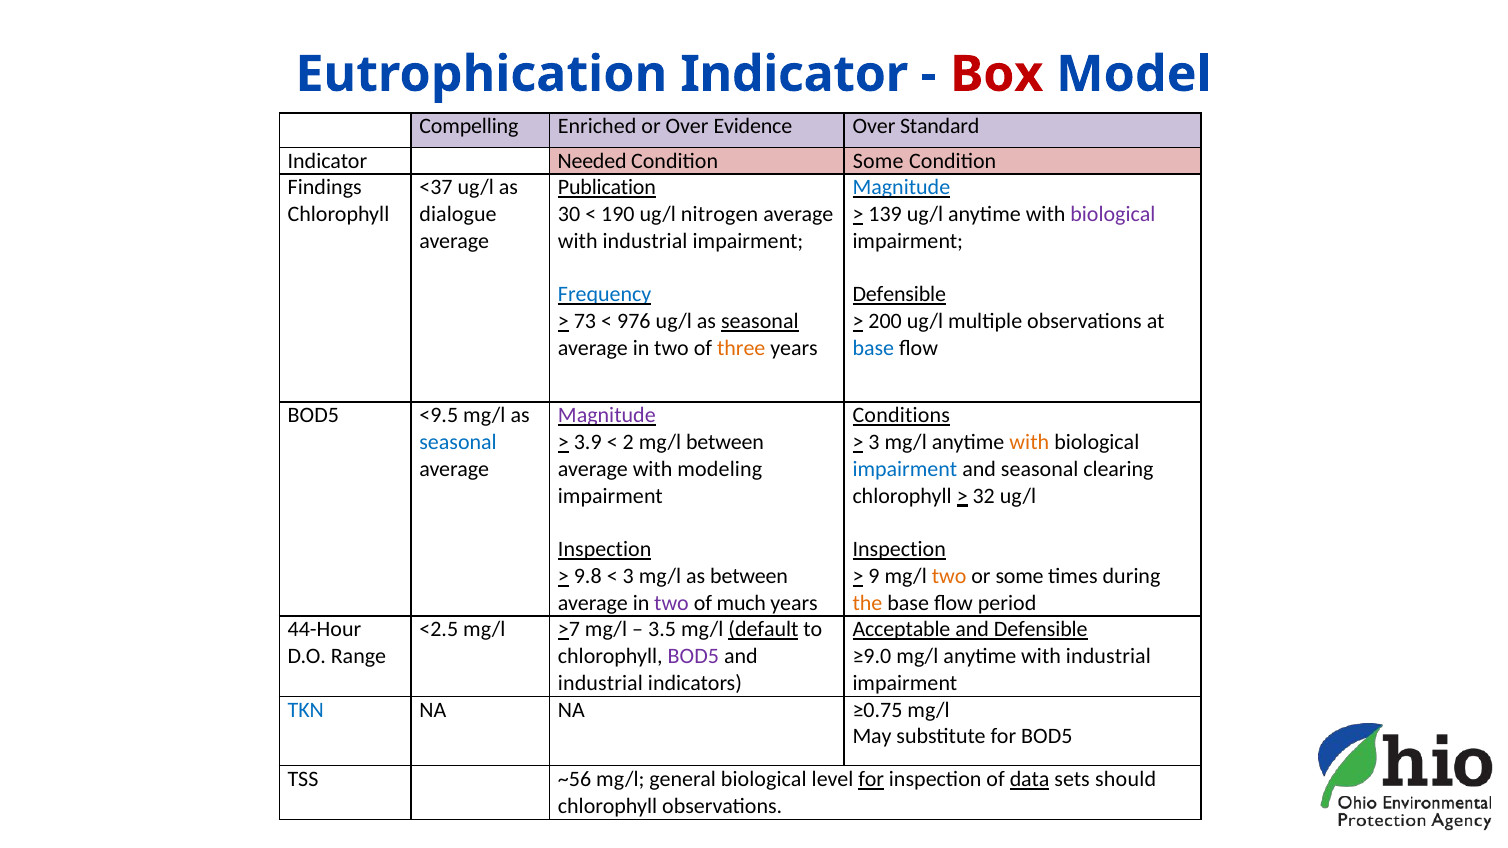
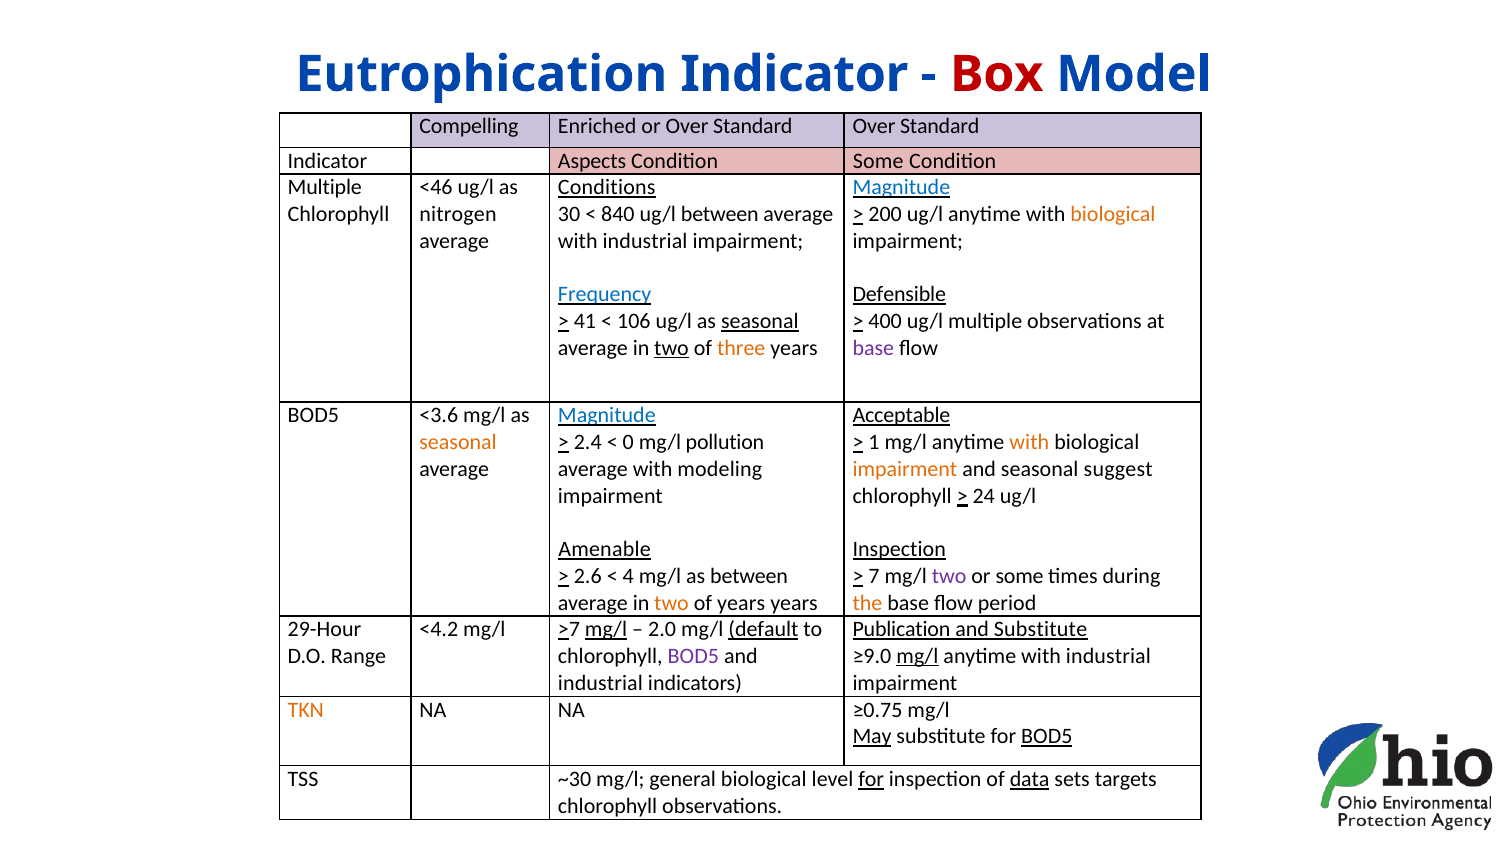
or Over Evidence: Evidence -> Standard
Needed: Needed -> Aspects
Findings at (325, 188): Findings -> Multiple
<37: <37 -> <46
Publication: Publication -> Conditions
dialogue: dialogue -> nitrogen
190: 190 -> 840
ug/l nitrogen: nitrogen -> between
139: 139 -> 200
biological at (1113, 214) colour: purple -> orange
73: 73 -> 41
976: 976 -> 106
200: 200 -> 400
two at (672, 348) underline: none -> present
base at (873, 348) colour: blue -> purple
<9.5: <9.5 -> <3.6
Magnitude at (607, 416) colour: purple -> blue
Conditions: Conditions -> Acceptable
seasonal at (458, 442) colour: blue -> orange
3.9: 3.9 -> 2.4
2: 2 -> 0
mg/l between: between -> pollution
3 at (874, 442): 3 -> 1
impairment at (905, 469) colour: blue -> orange
clearing: clearing -> suggest
32: 32 -> 24
Inspection at (605, 549): Inspection -> Amenable
9.8: 9.8 -> 2.6
3 at (628, 576): 3 -> 4
9: 9 -> 7
two at (949, 576) colour: orange -> purple
two at (672, 603) colour: purple -> orange
of much: much -> years
44-Hour: 44-Hour -> 29-Hour
<2.5: <2.5 -> <4.2
mg/l at (606, 630) underline: none -> present
3.5: 3.5 -> 2.0
Acceptable: Acceptable -> Publication
and Defensible: Defensible -> Substitute
mg/l at (917, 657) underline: none -> present
TKN colour: blue -> orange
May underline: none -> present
BOD5 at (1047, 737) underline: none -> present
~56: ~56 -> ~30
should: should -> targets
